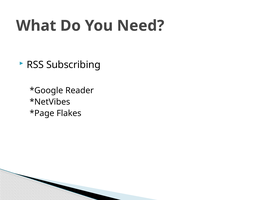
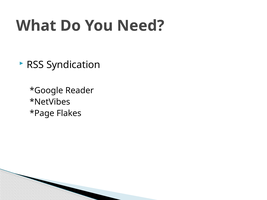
Subscribing: Subscribing -> Syndication
